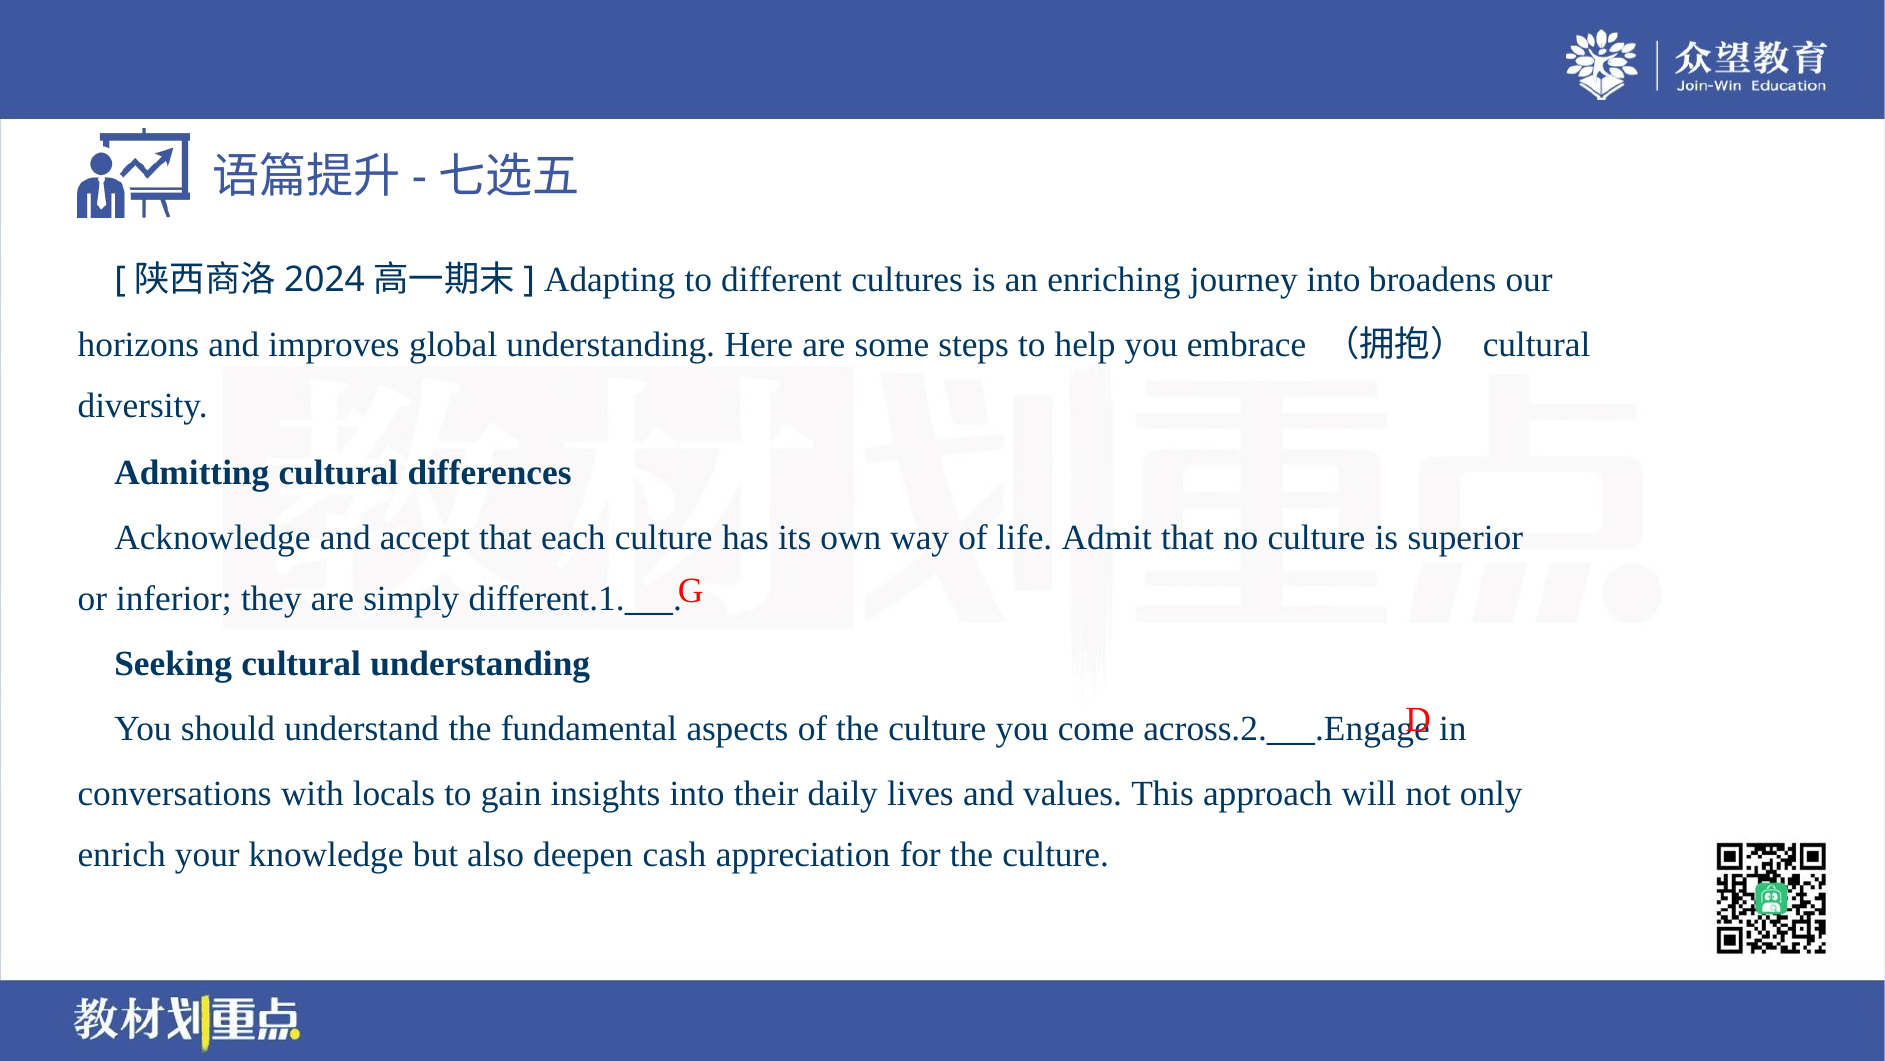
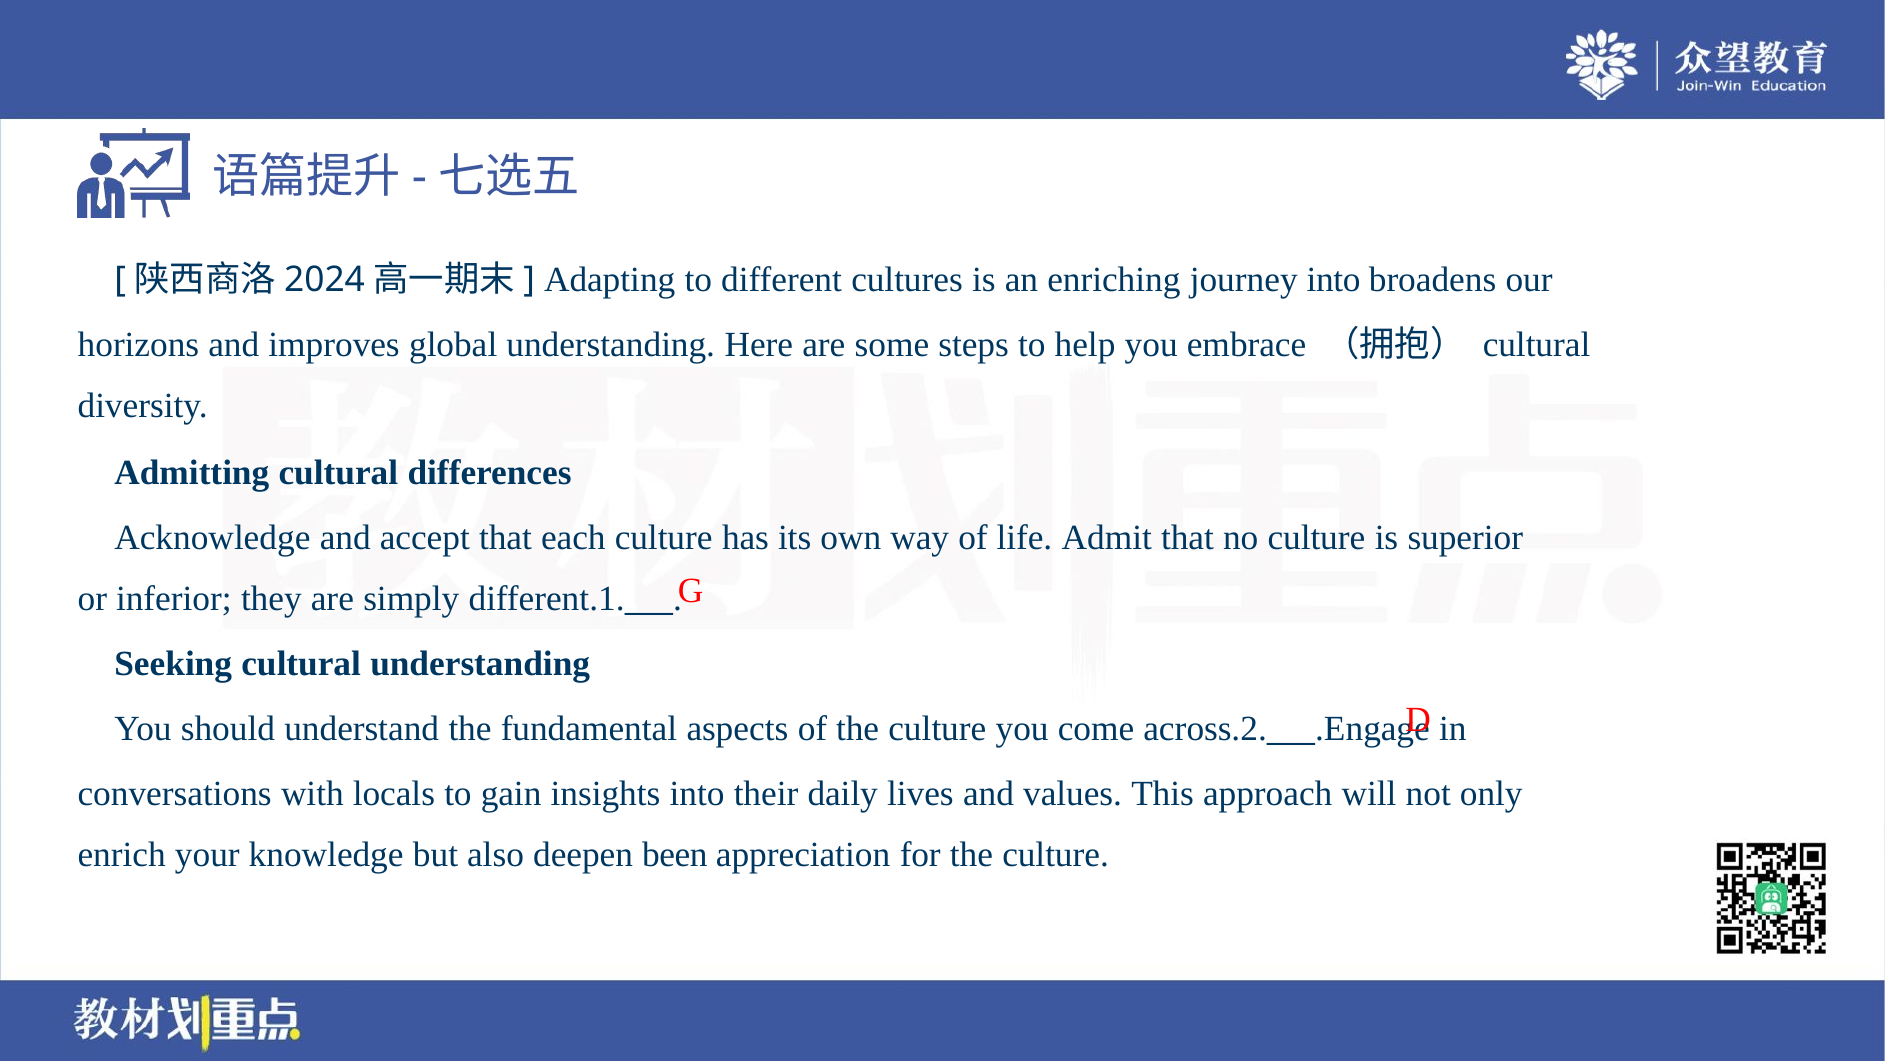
cash: cash -> been
